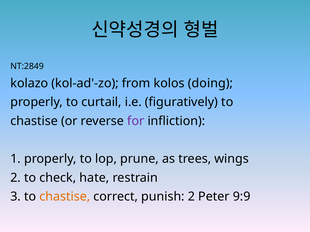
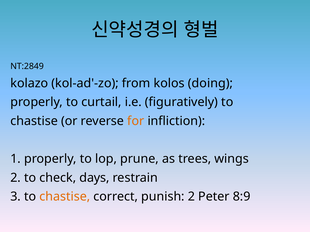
for colour: purple -> orange
hate: hate -> days
9:9: 9:9 -> 8:9
